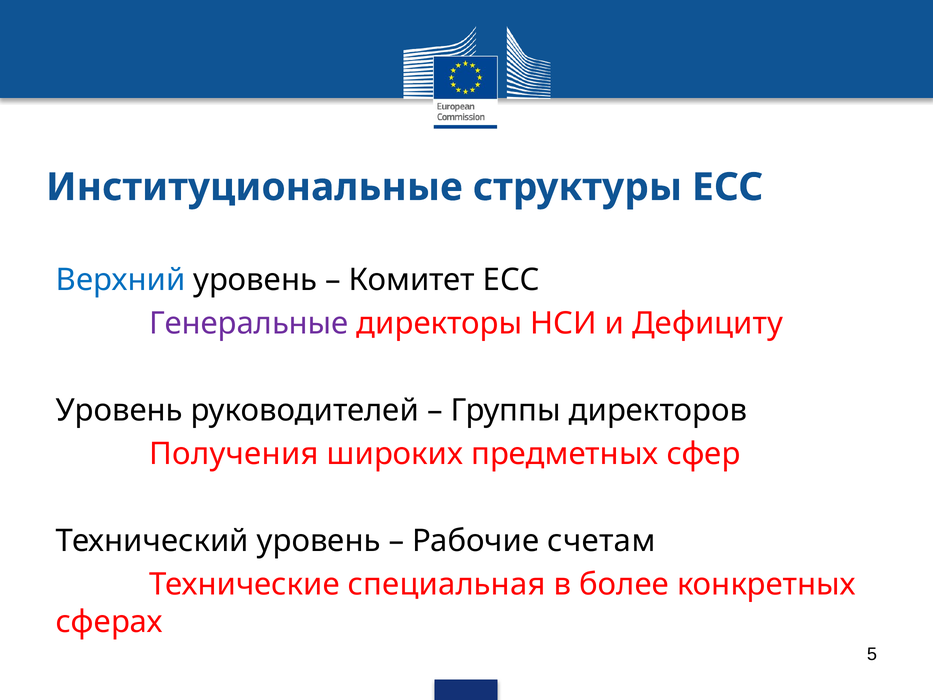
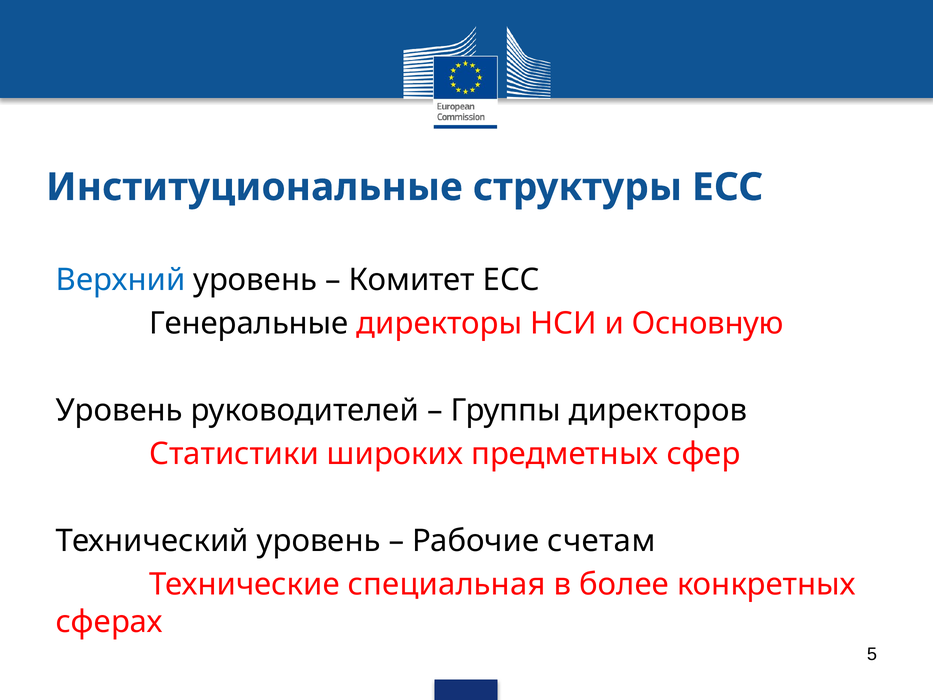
Генеральные colour: purple -> black
Дефициту: Дефициту -> Основную
Получения: Получения -> Статистики
